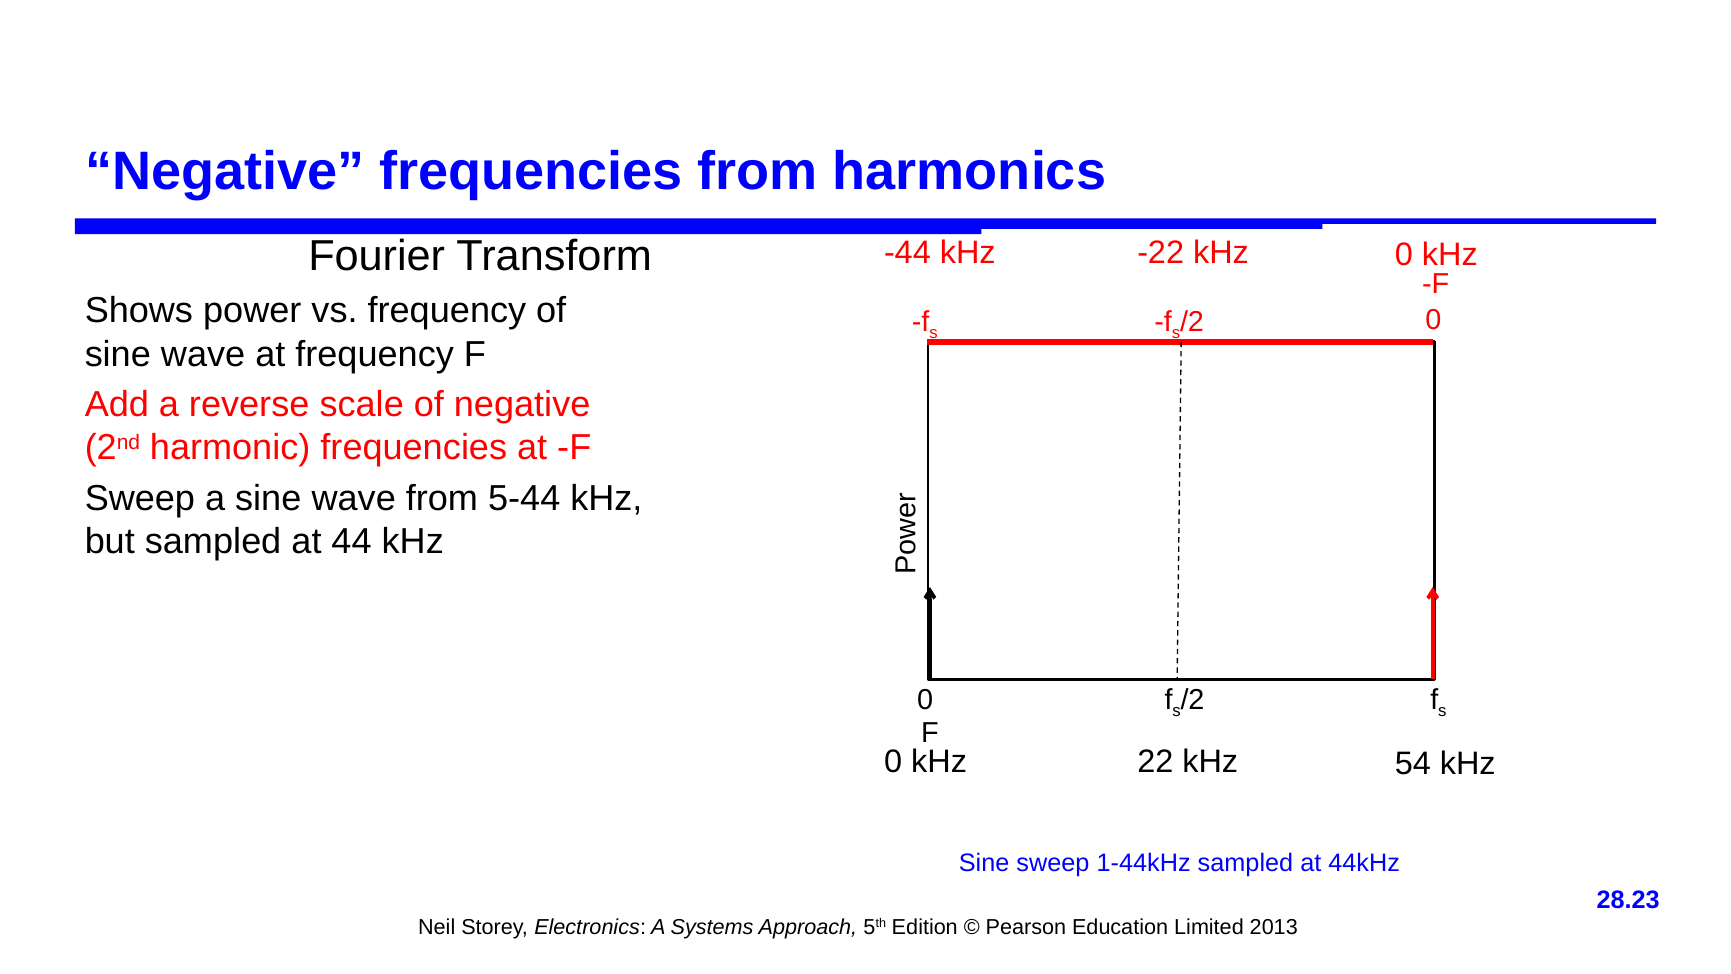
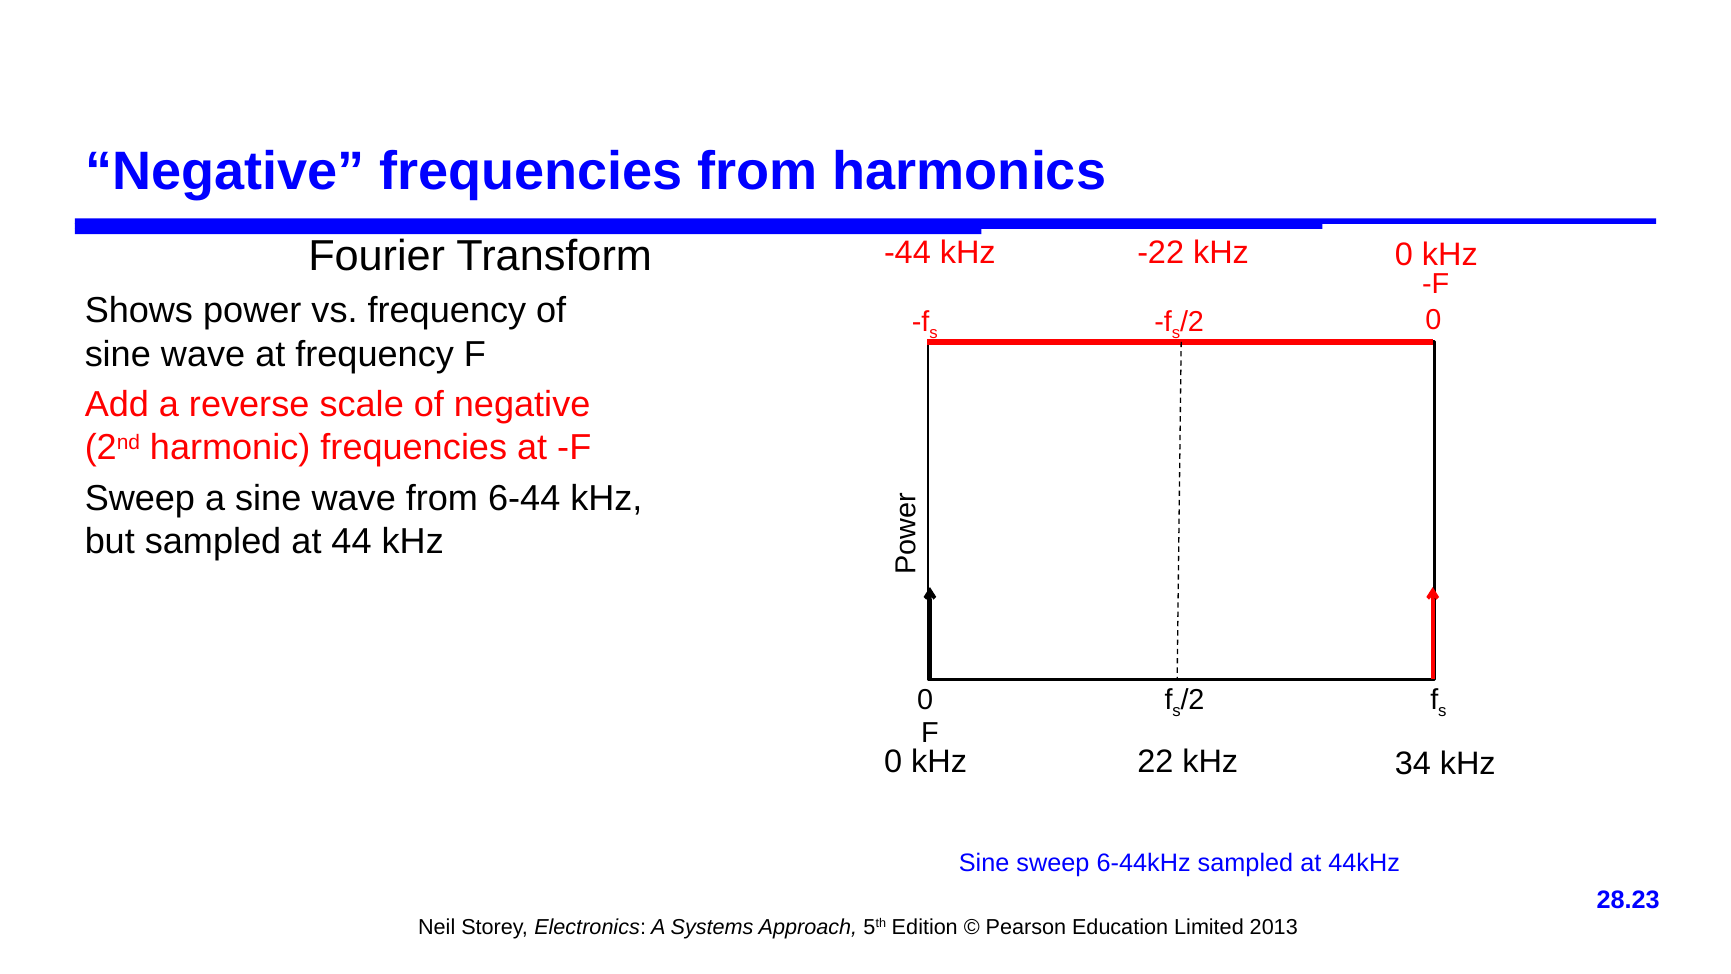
5-44: 5-44 -> 6-44
54: 54 -> 34
1-44kHz: 1-44kHz -> 6-44kHz
